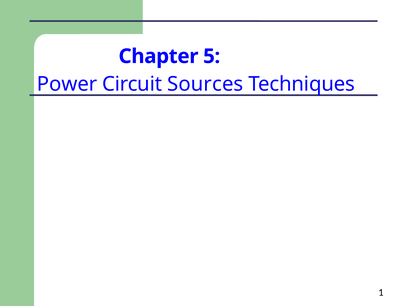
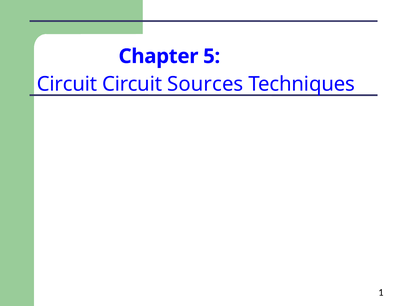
Power at (67, 84): Power -> Circuit
